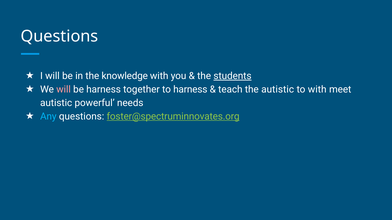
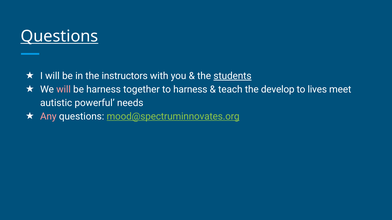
Questions at (59, 36) underline: none -> present
knowledge: knowledge -> instructors
the autistic: autistic -> develop
to with: with -> lives
Any colour: light blue -> pink
foster@spectruminnovates.org: foster@spectruminnovates.org -> mood@spectruminnovates.org
